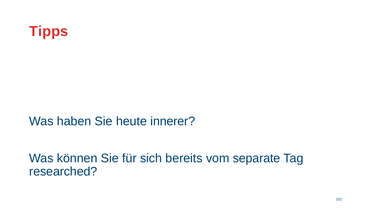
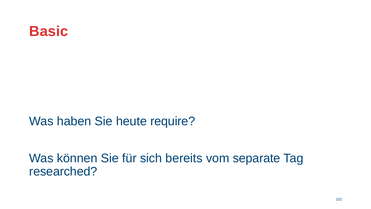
Tipps: Tipps -> Basic
innerer: innerer -> require
